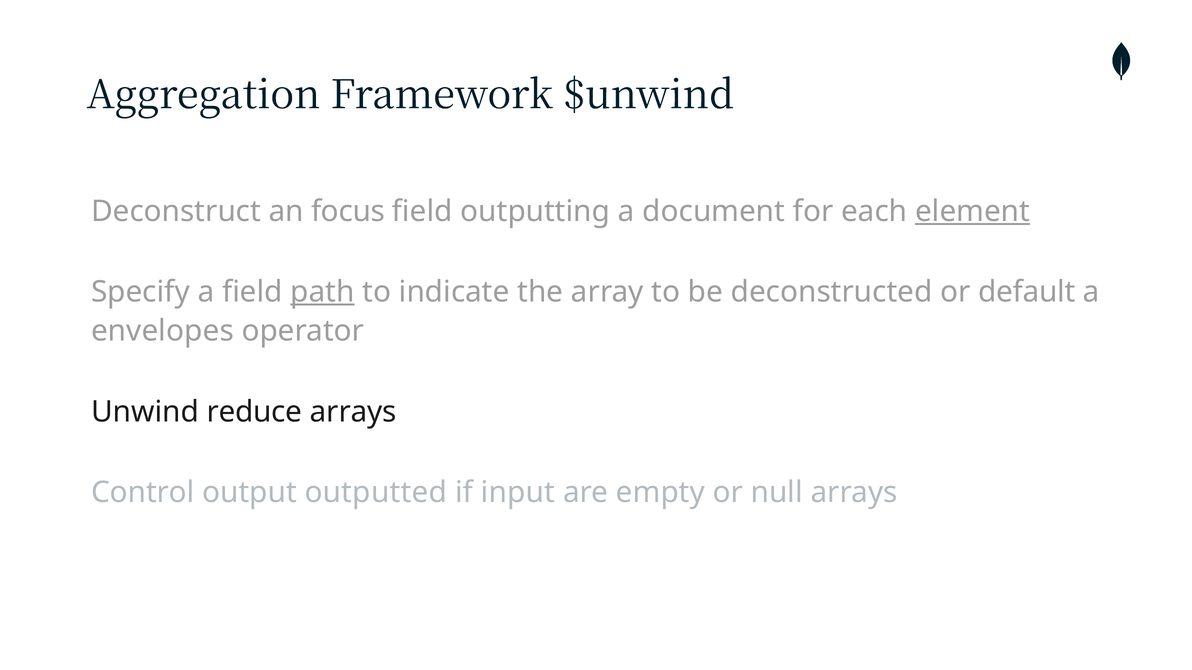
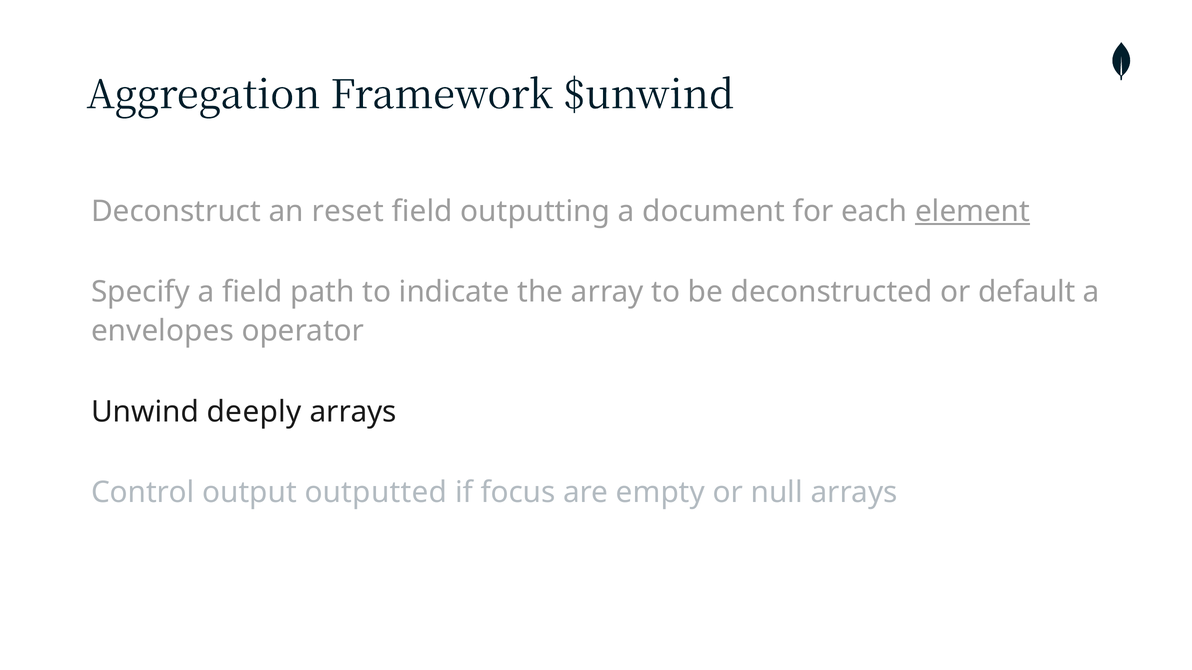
focus: focus -> reset
path underline: present -> none
reduce: reduce -> deeply
input: input -> focus
